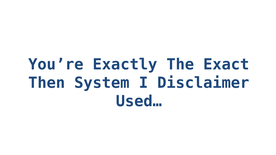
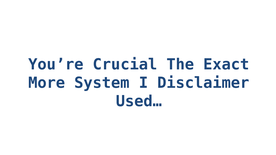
Exactly: Exactly -> Crucial
Then: Then -> More
